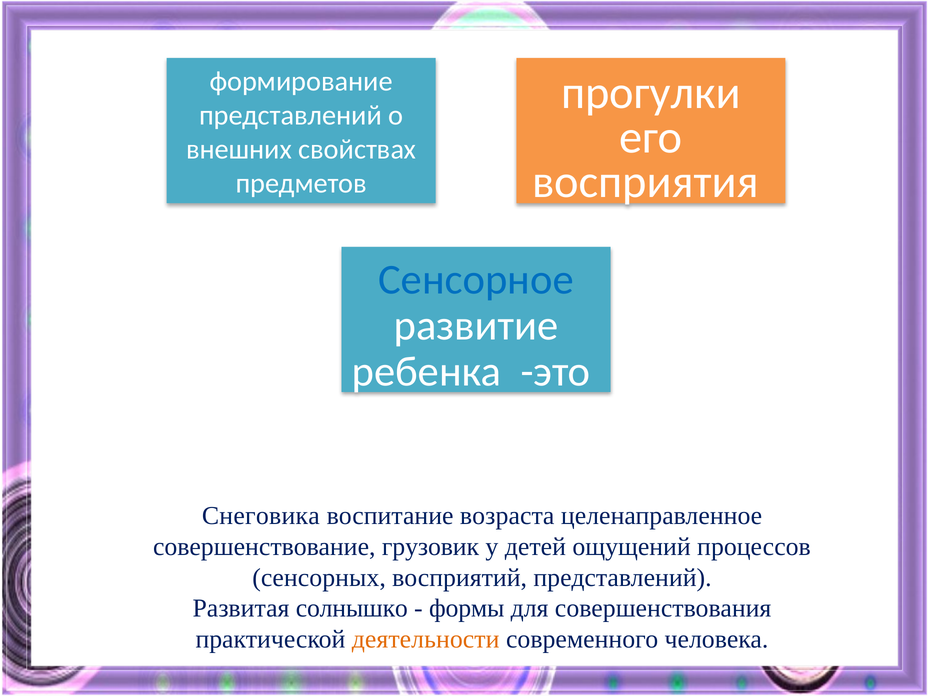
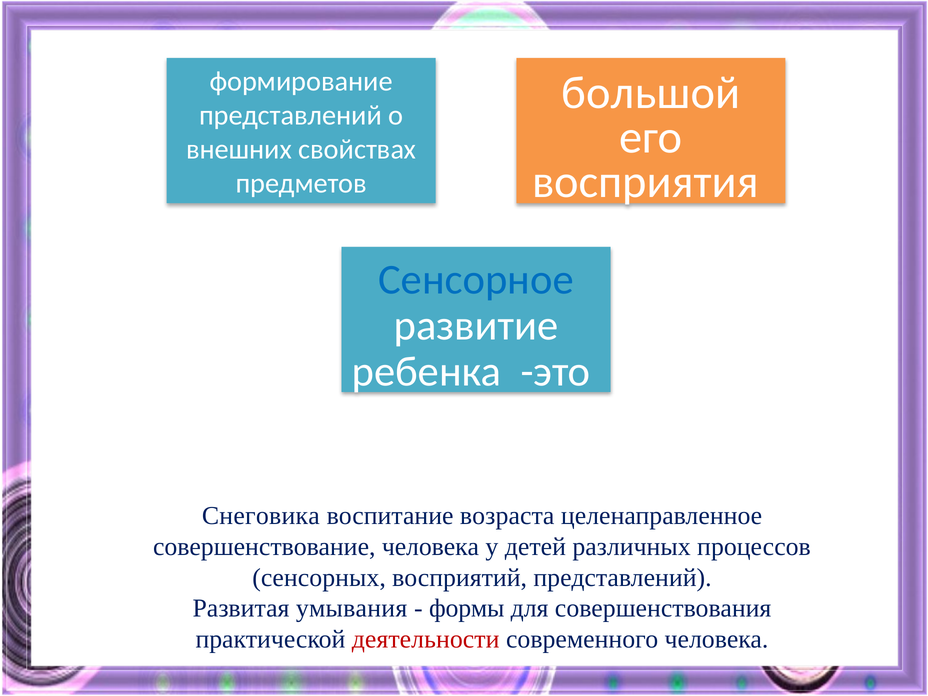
прогулки: прогулки -> большой
совершенствование грузовик: грузовик -> человека
ощущений: ощущений -> различных
солнышко: солнышко -> умывания
деятельности colour: orange -> red
